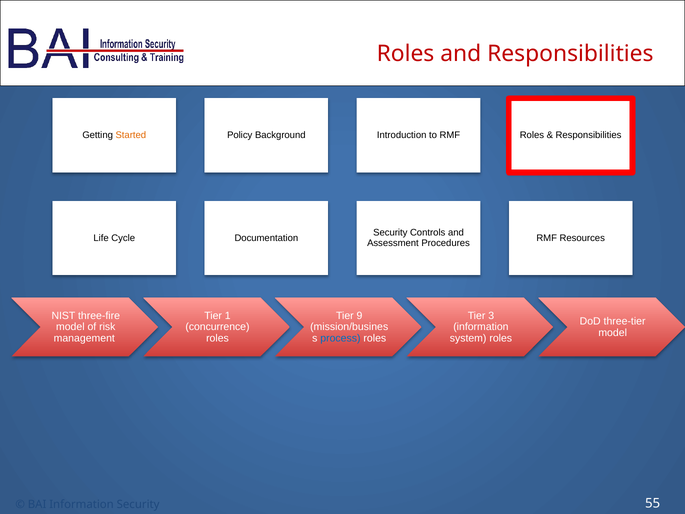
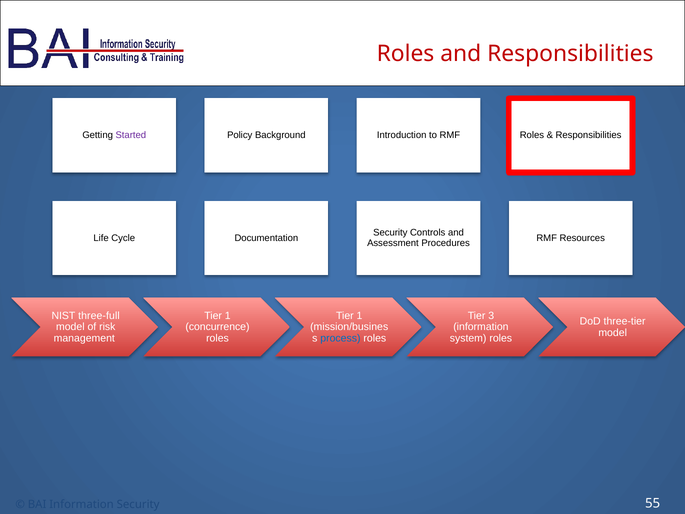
Started colour: orange -> purple
three-fire: three-fire -> three-full
9 at (360, 316): 9 -> 1
